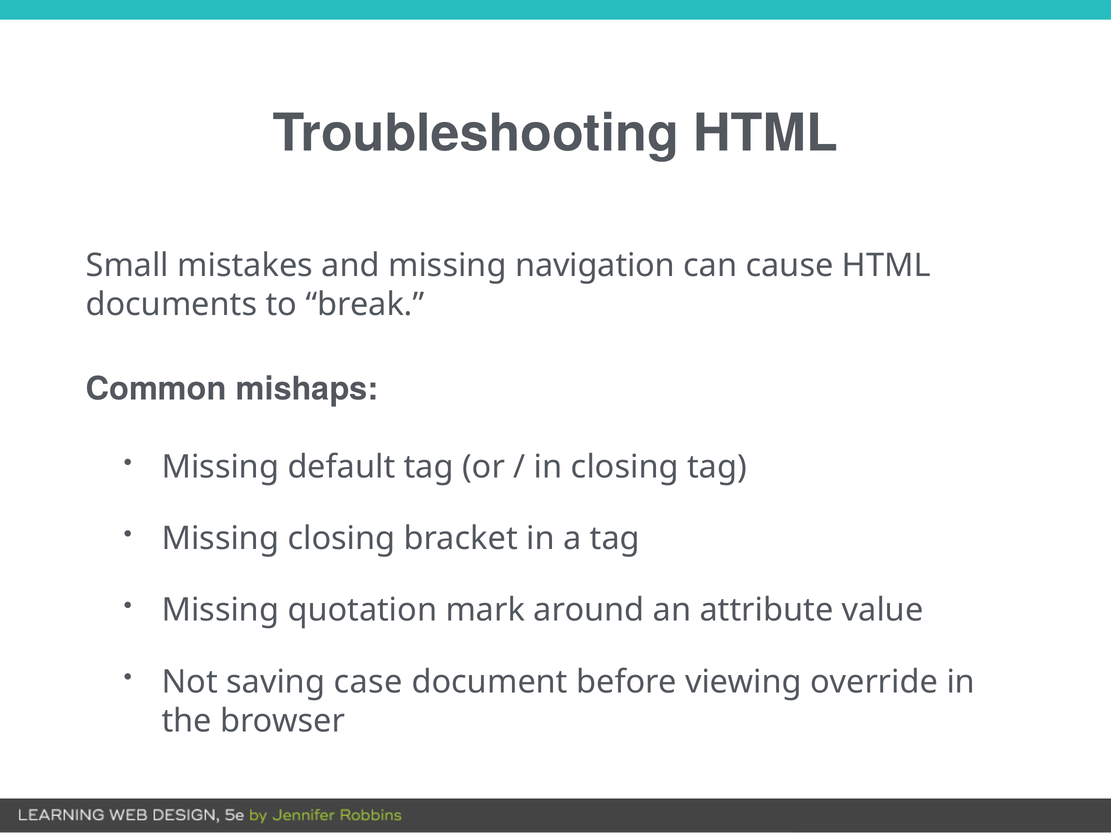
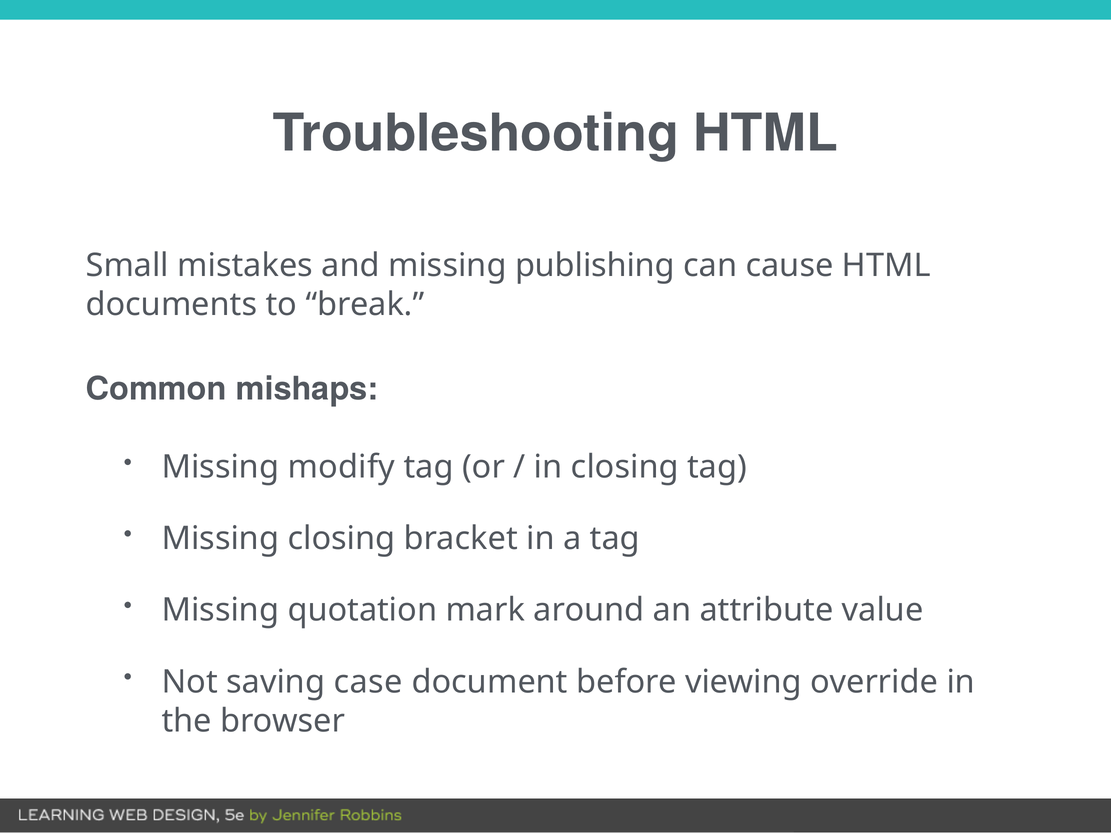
navigation: navigation -> publishing
default: default -> modify
